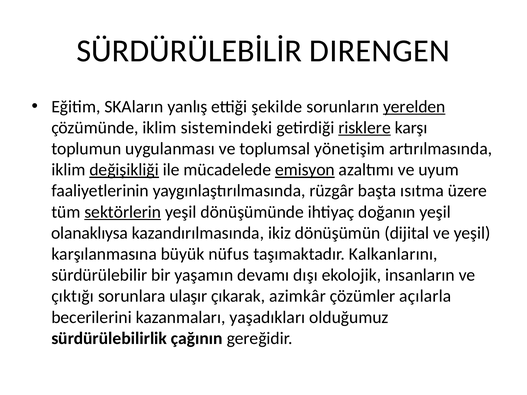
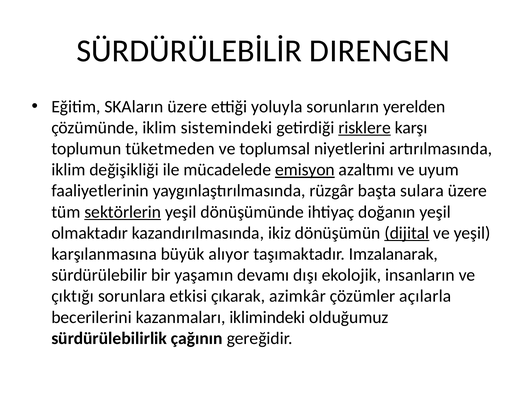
SKAların yanlış: yanlış -> üzere
şekilde: şekilde -> yoluyla
yerelden underline: present -> none
uygulanması: uygulanması -> tüketmeden
yönetişim: yönetişim -> niyetlerini
değişikliği underline: present -> none
ısıtma: ısıtma -> sulara
olanaklıysa: olanaklıysa -> olmaktadır
dijital underline: none -> present
nüfus: nüfus -> alıyor
Kalkanlarını: Kalkanlarını -> Imzalanarak
ulaşır: ulaşır -> etkisi
yaşadıkları: yaşadıkları -> iklimindeki
